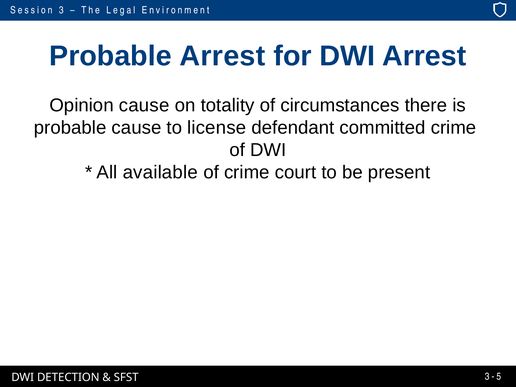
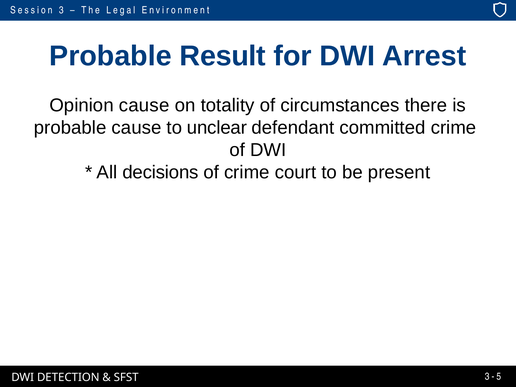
Probable Arrest: Arrest -> Result
license: license -> unclear
available: available -> decisions
